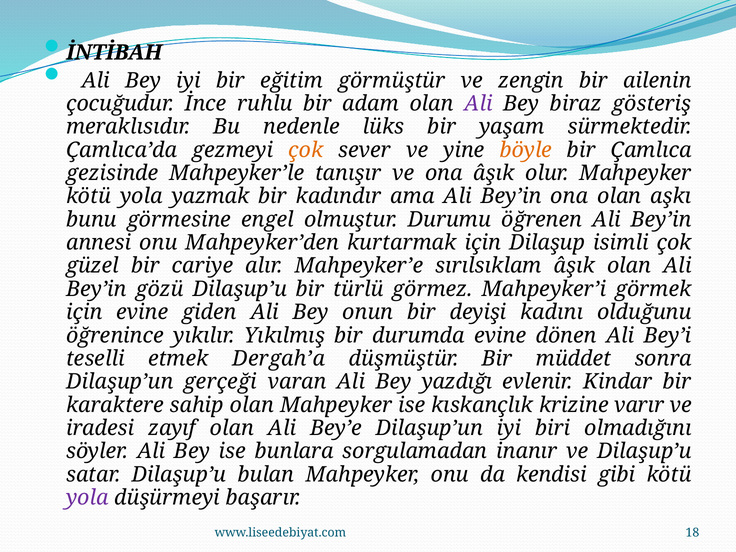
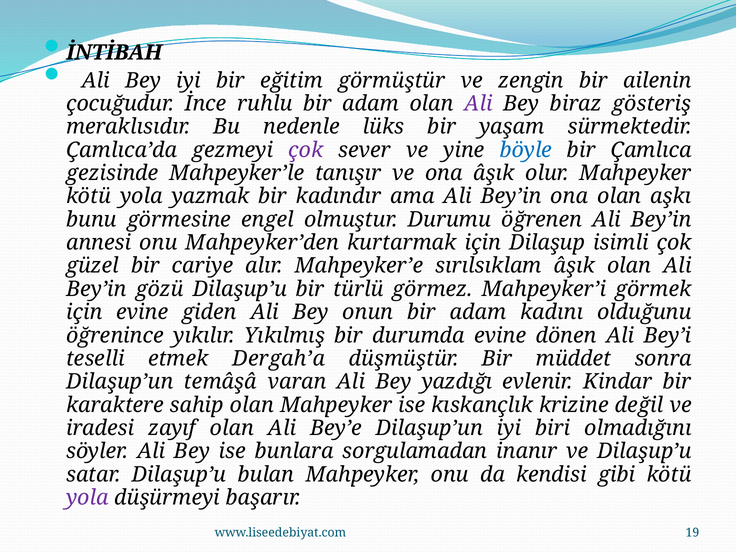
çok at (306, 150) colour: orange -> purple
böyle colour: orange -> blue
onun bir deyişi: deyişi -> adam
gerçeği: gerçeği -> temâşâ
varır: varır -> değil
18: 18 -> 19
